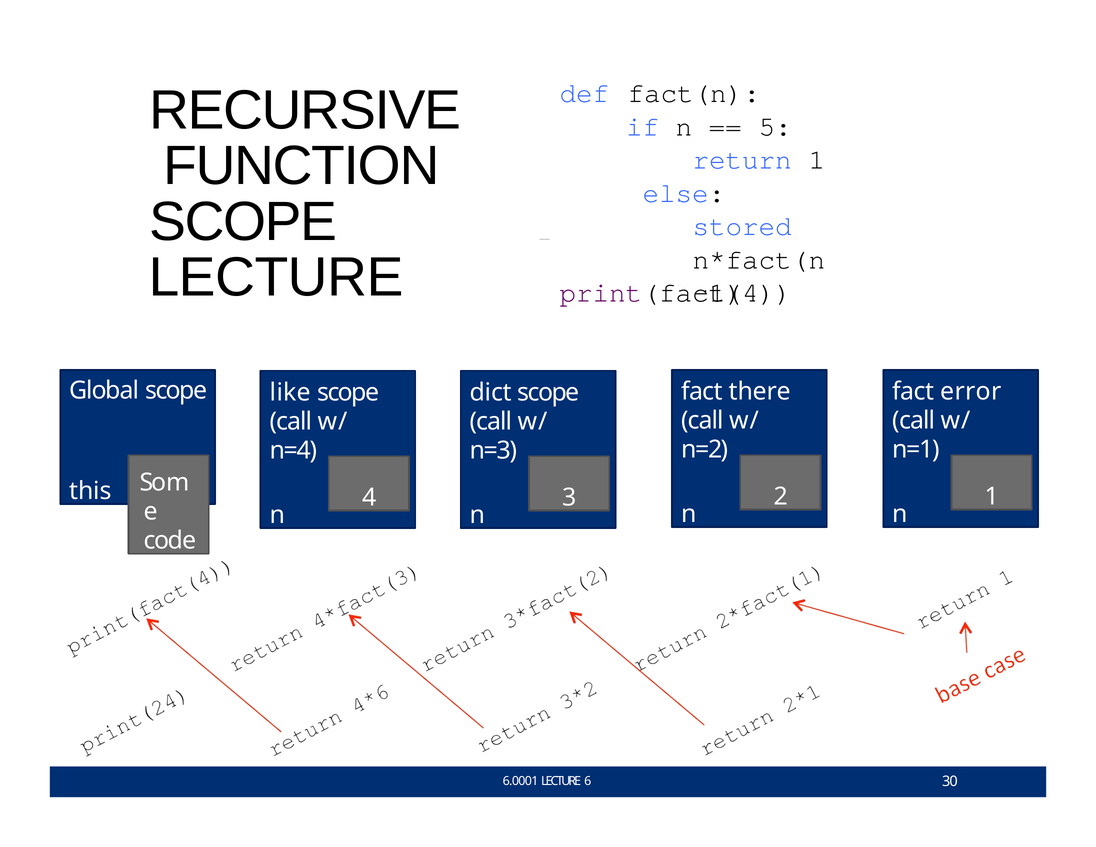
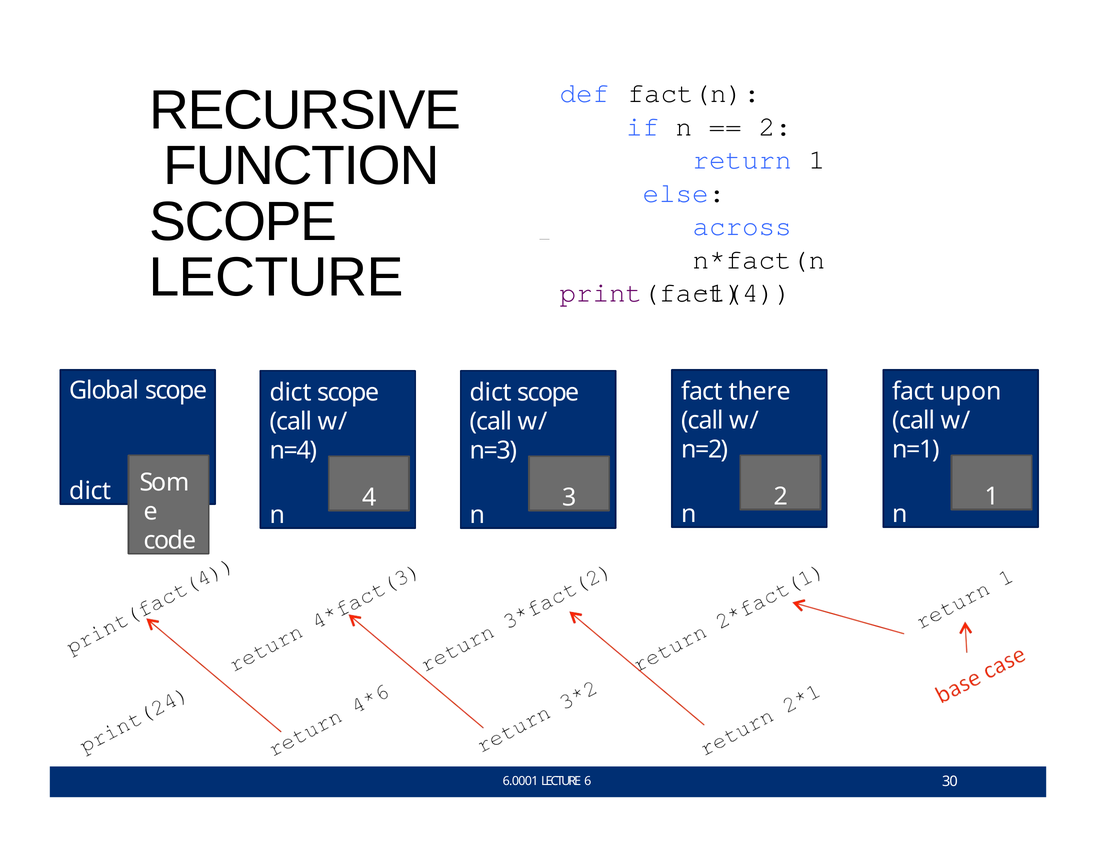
5 at (775, 127): 5 -> 2
stored: stored -> across
error: error -> upon
like at (290, 392): like -> dict
this at (90, 491): this -> dict
